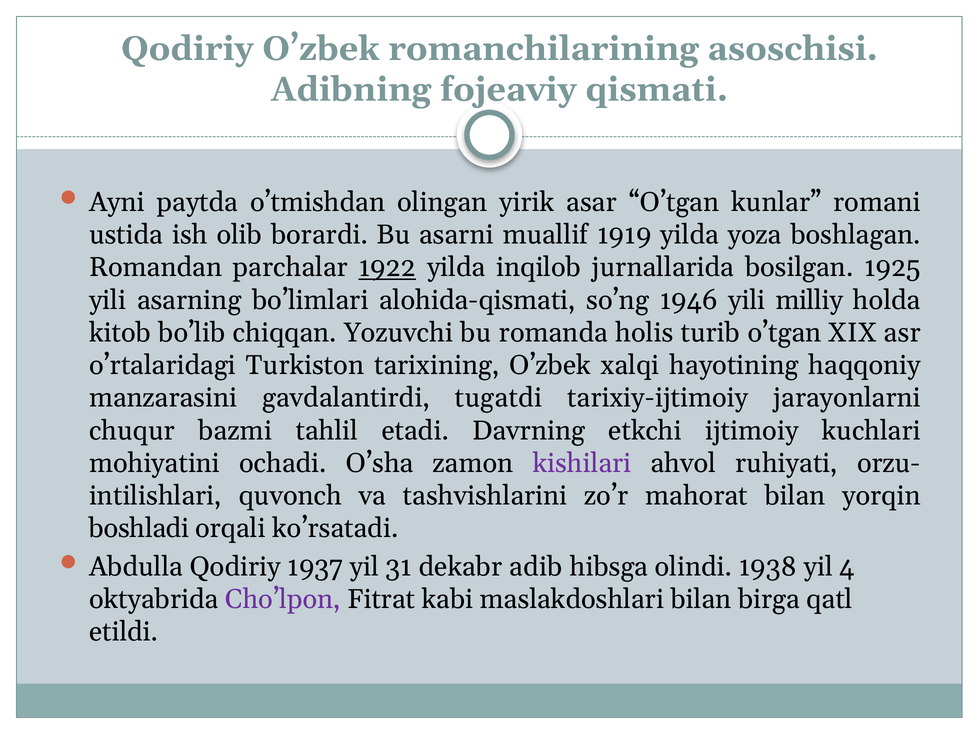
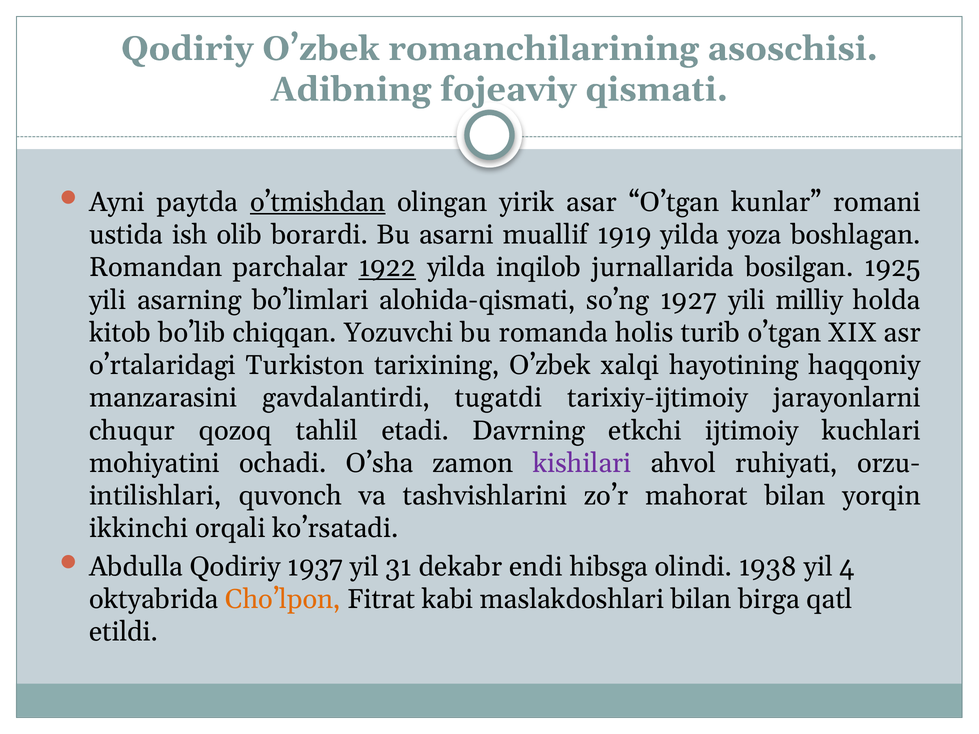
o’tmishdan underline: none -> present
1946: 1946 -> 1927
bazmi: bazmi -> qozoq
boshladi: boshladi -> ikkinchi
adib: adib -> endi
Cho’lpon colour: purple -> orange
